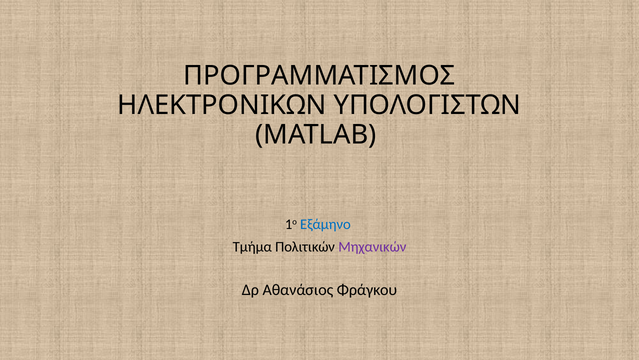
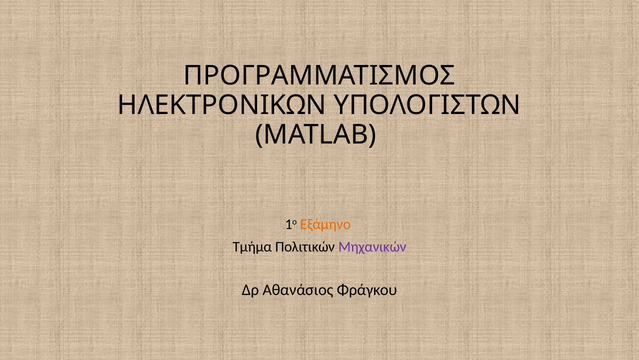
Εξάμηνο colour: blue -> orange
